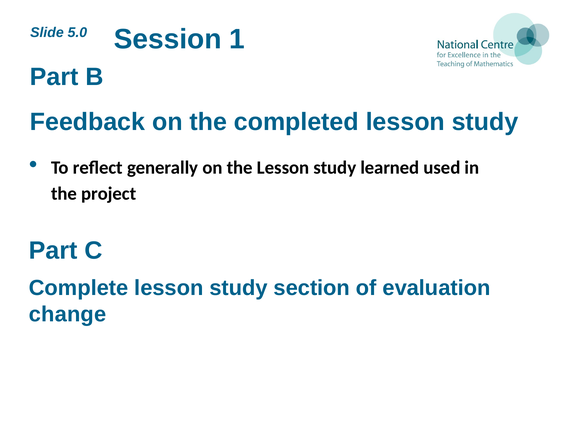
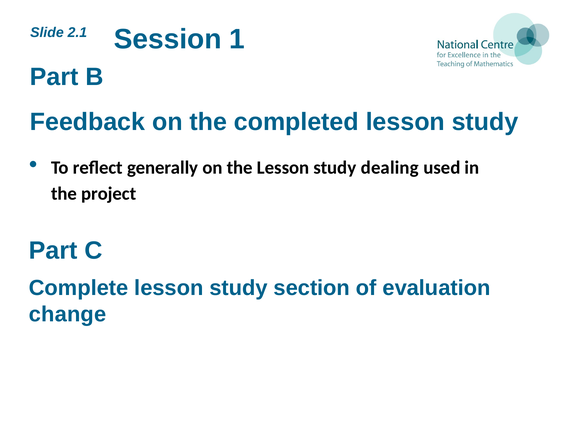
5.0: 5.0 -> 2.1
learned: learned -> dealing
